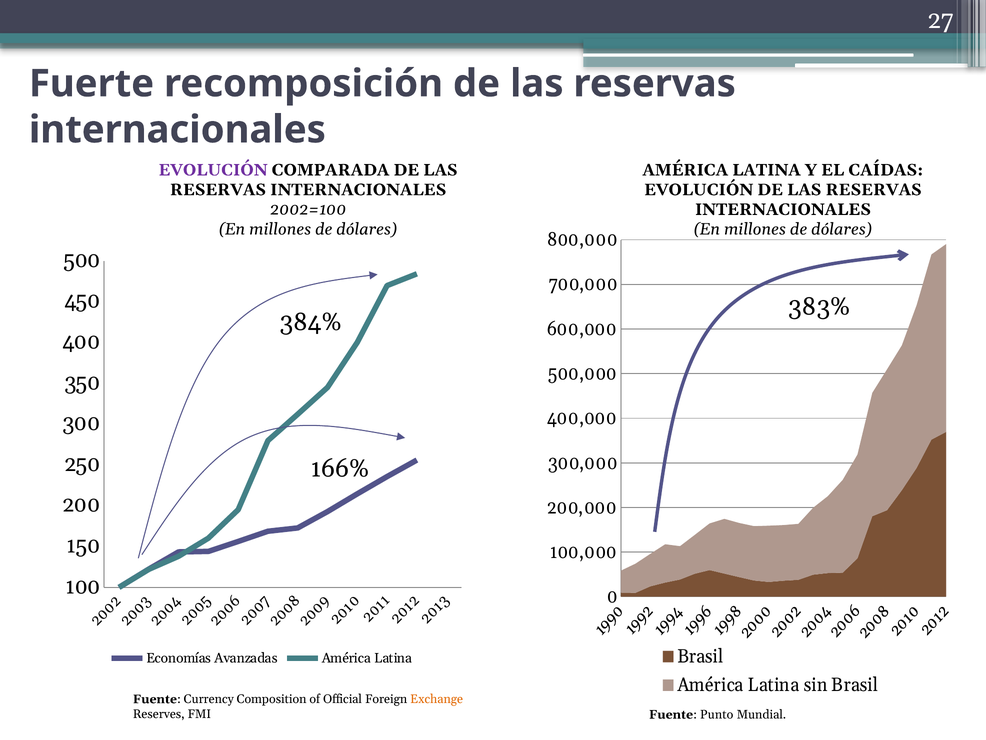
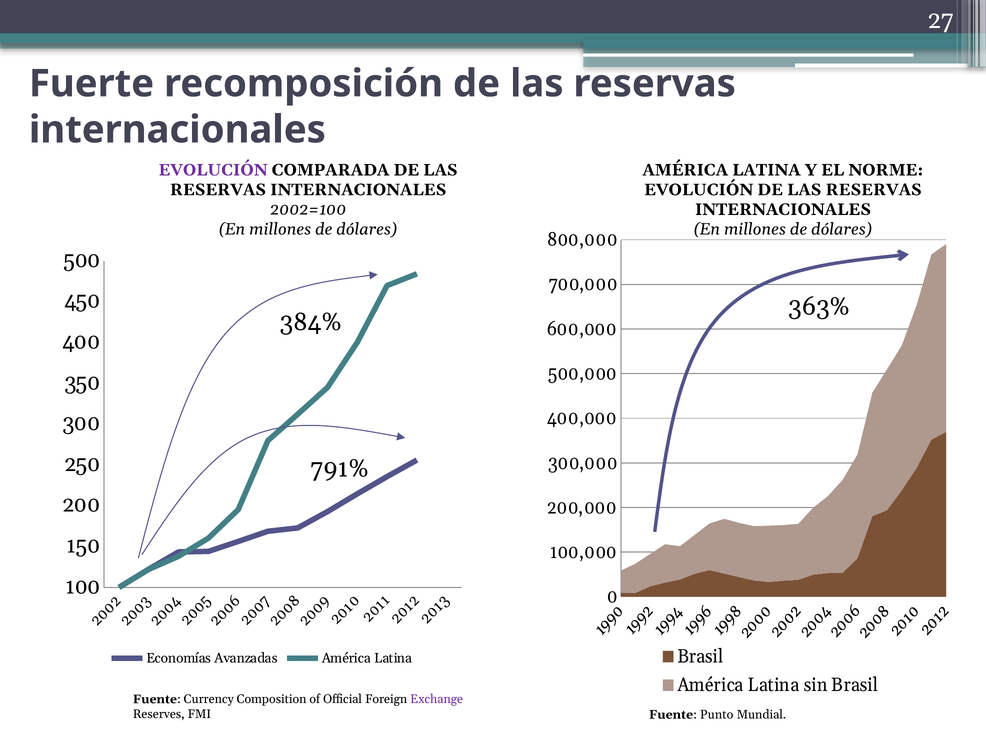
CAÍDAS: CAÍDAS -> NORME
383%: 383% -> 363%
166%: 166% -> 791%
Exchange colour: orange -> purple
